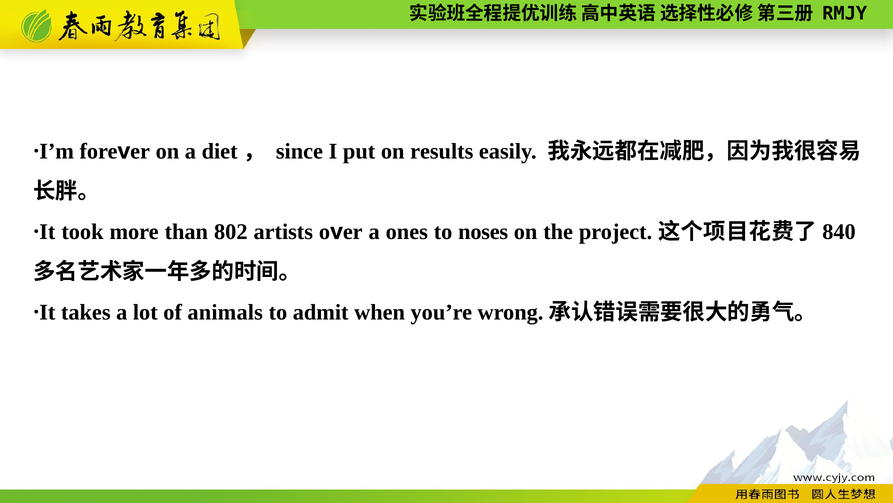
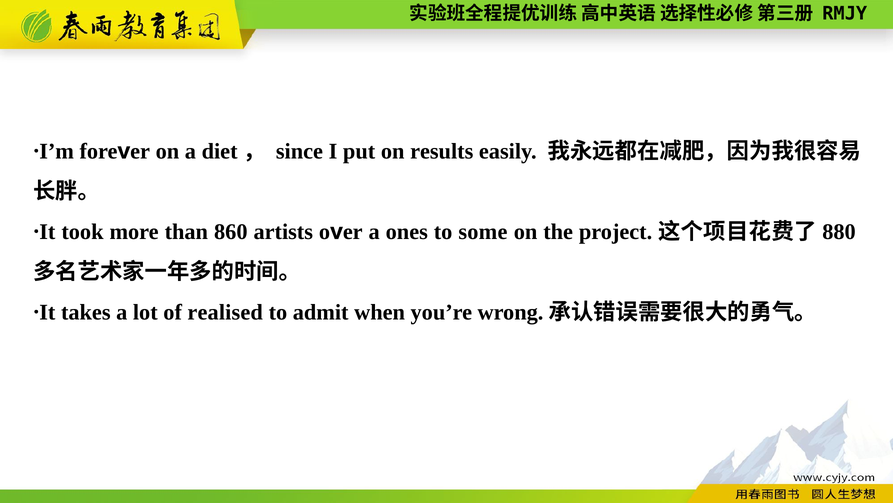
802: 802 -> 860
noses: noses -> some
840: 840 -> 880
animals: animals -> realised
